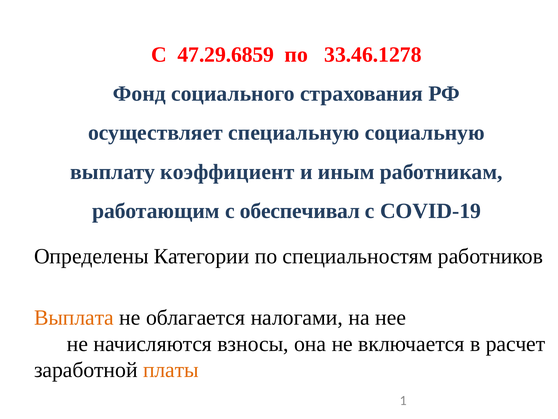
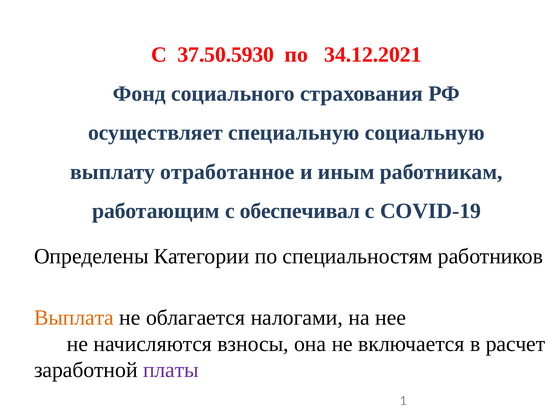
47.29.6859: 47.29.6859 -> 37.50.5930
33.46.1278: 33.46.1278 -> 34.12.2021
коэффициент: коэффициент -> отработанное
платы colour: orange -> purple
